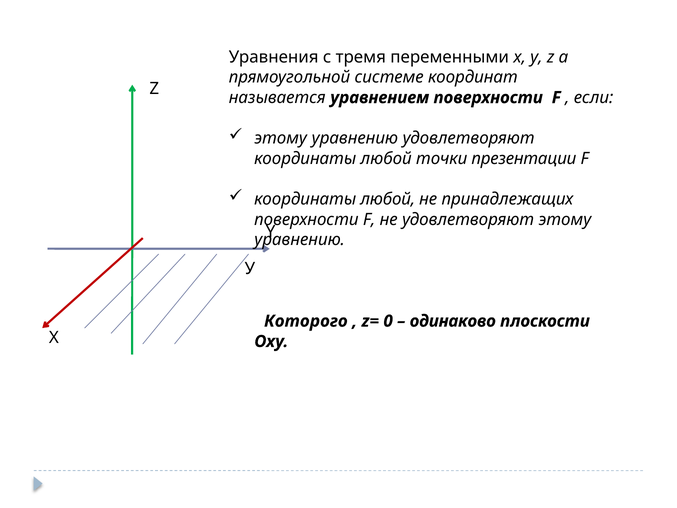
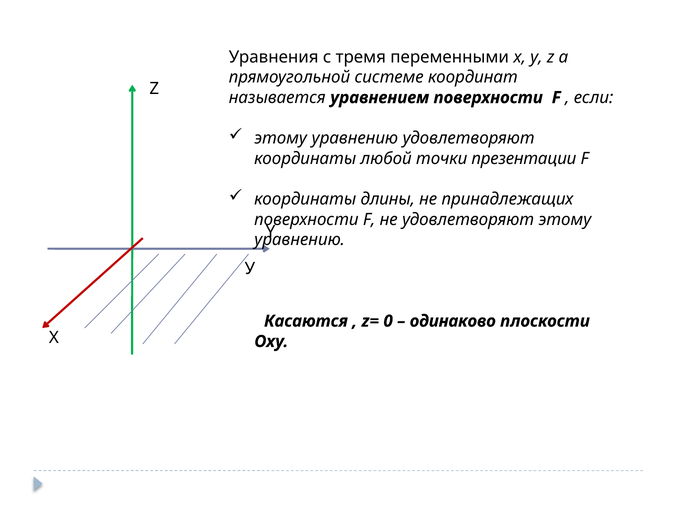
любой at (388, 199): любой -> длины
Которого: Которого -> Касаются
